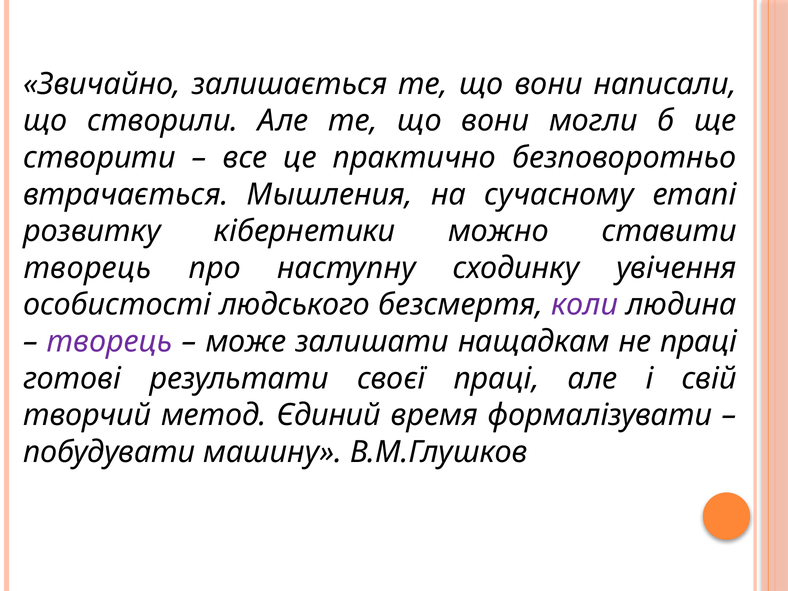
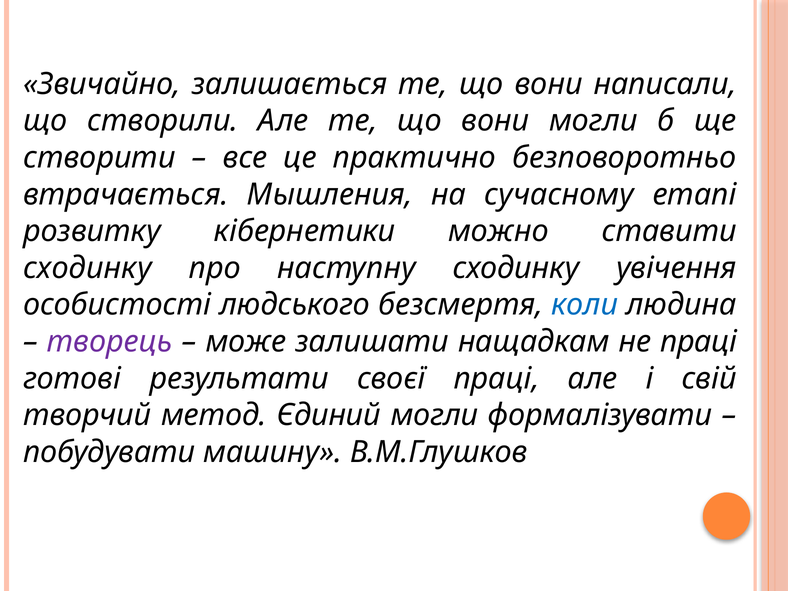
творець at (87, 268): творець -> сходинку
коли colour: purple -> blue
Єдиний время: время -> могли
